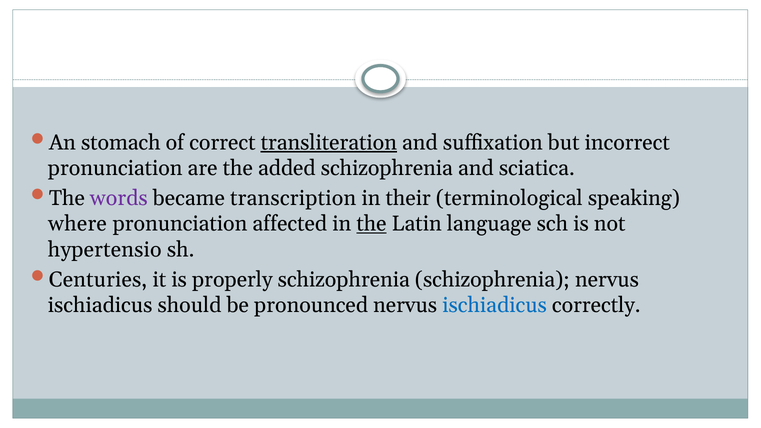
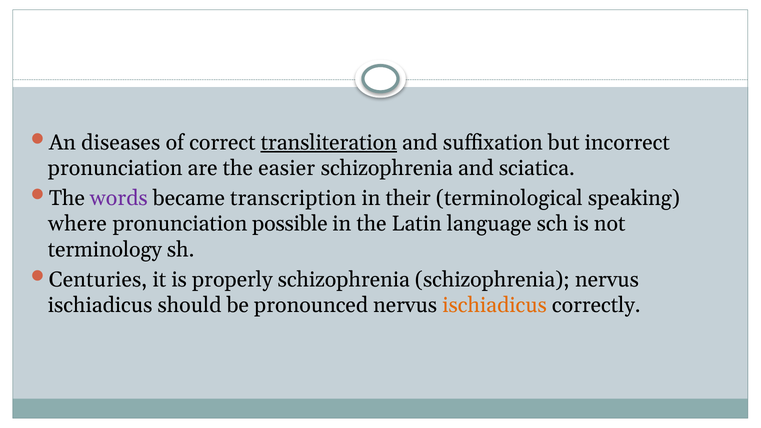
stomach: stomach -> diseases
added: added -> easier
affected: affected -> possible
the at (371, 224) underline: present -> none
hypertensio: hypertensio -> terminology
ischiadicus at (495, 305) colour: blue -> orange
